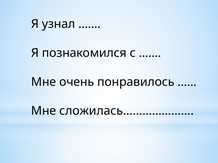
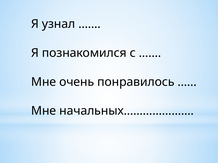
сложилась…………………: сложилась………………… -> начальных…………………
